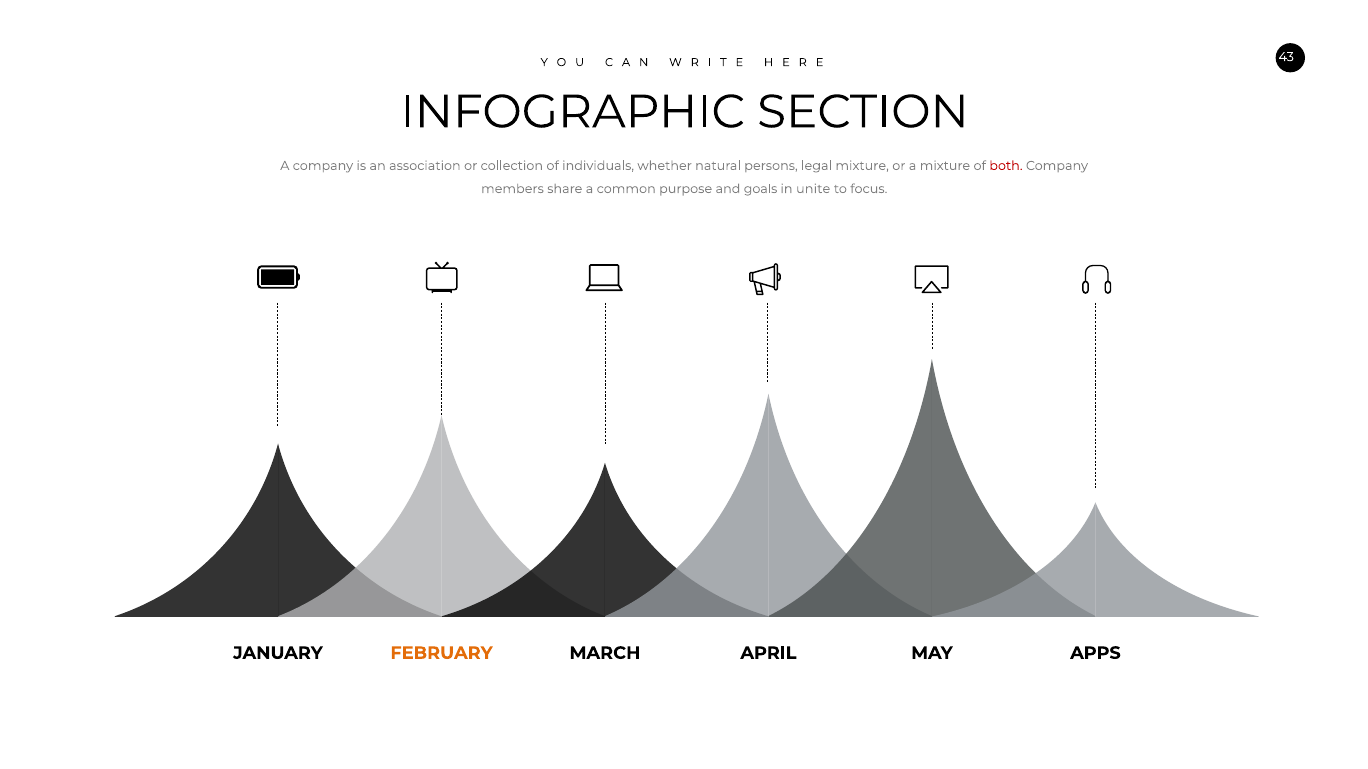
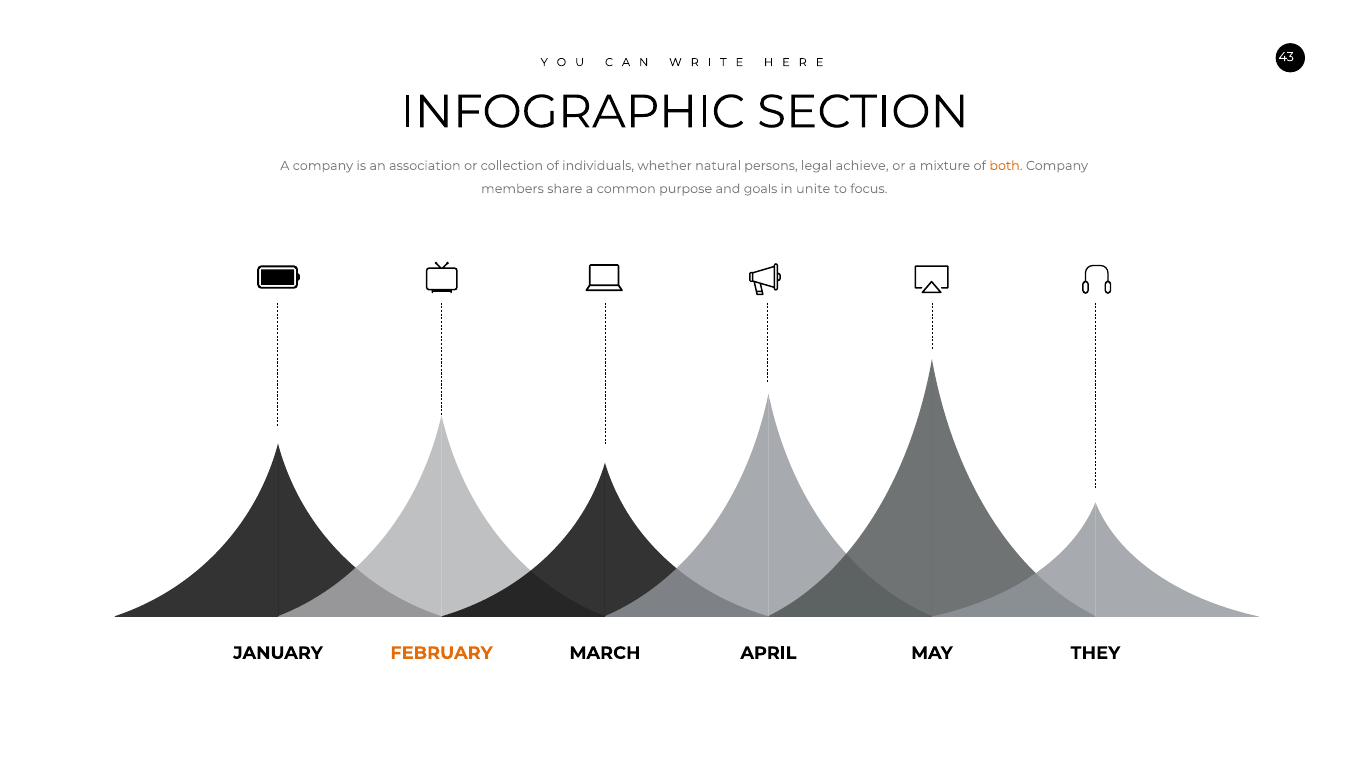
legal mixture: mixture -> achieve
both colour: red -> orange
APPS: APPS -> THEY
